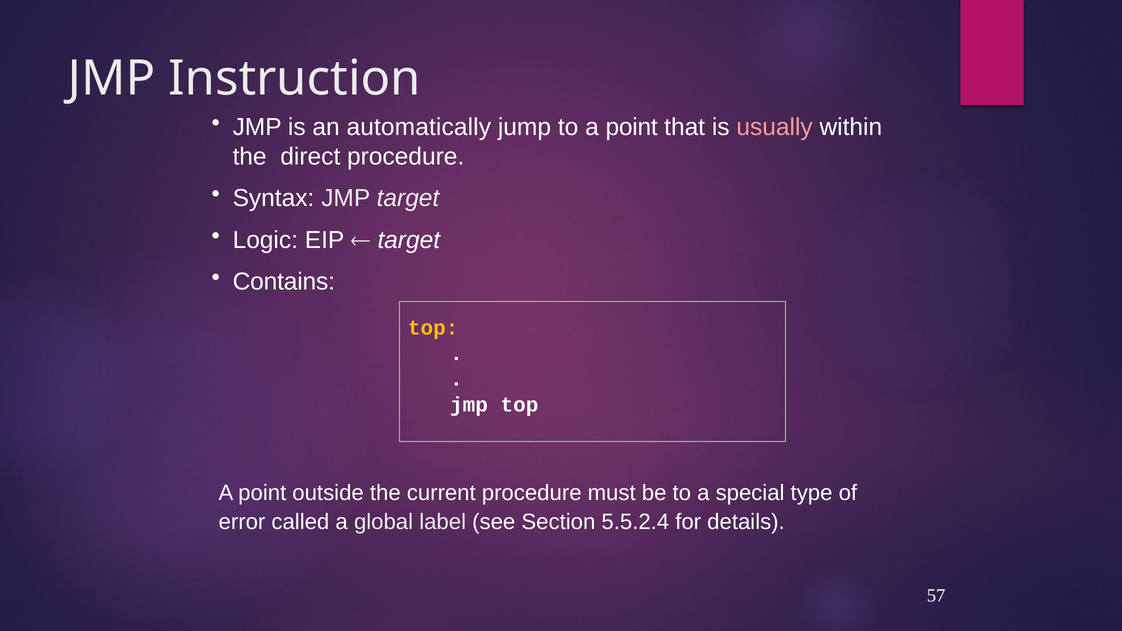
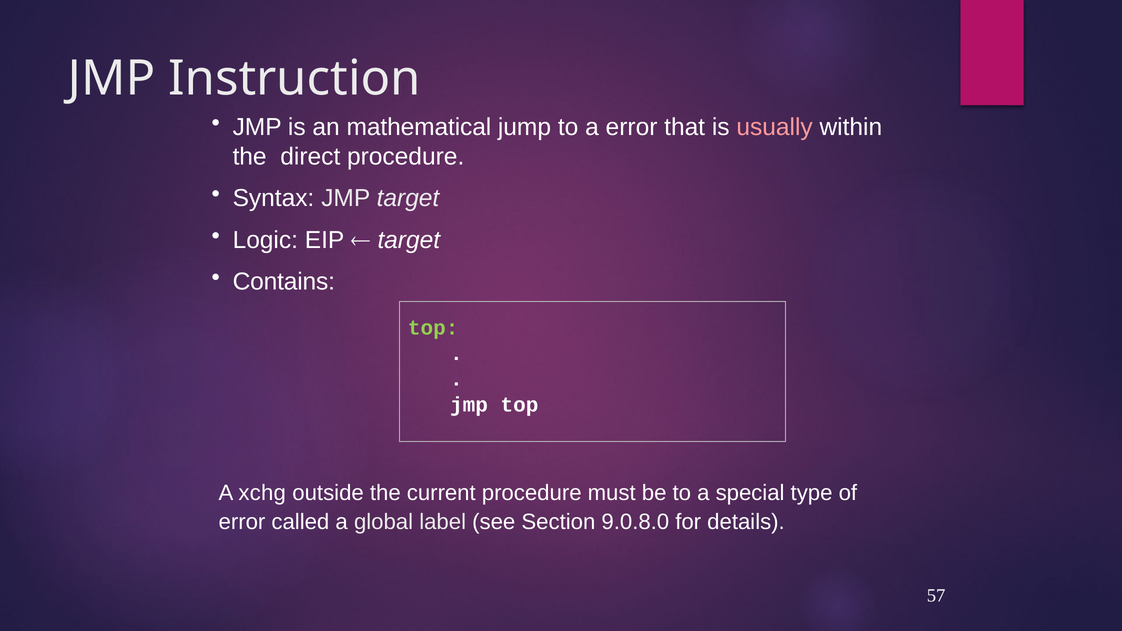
automatically: automatically -> mathematical
to a point: point -> error
top at (433, 328) colour: yellow -> light green
point at (262, 493): point -> xchg
5.5.2.4: 5.5.2.4 -> 9.0.8.0
